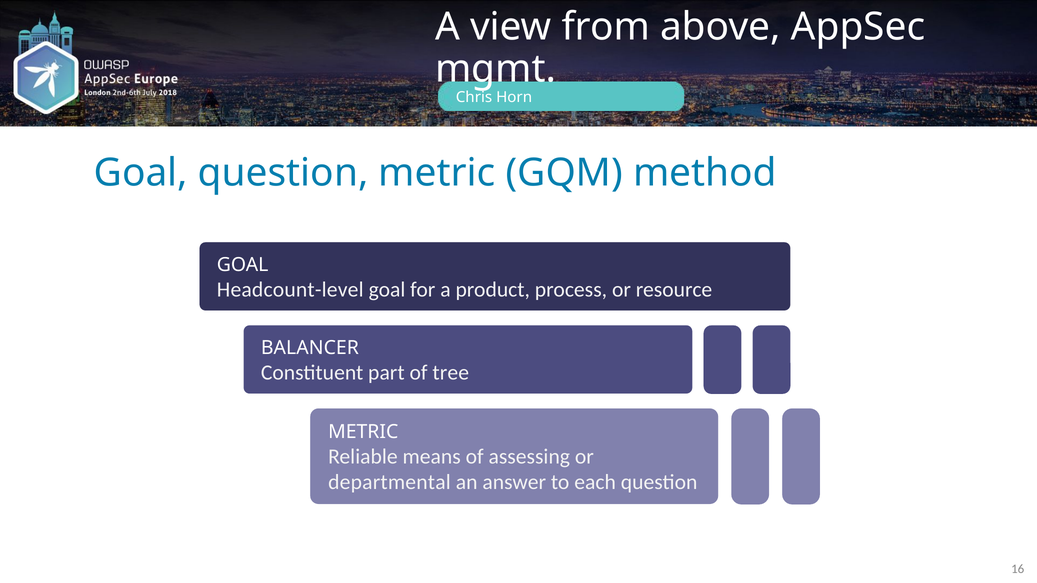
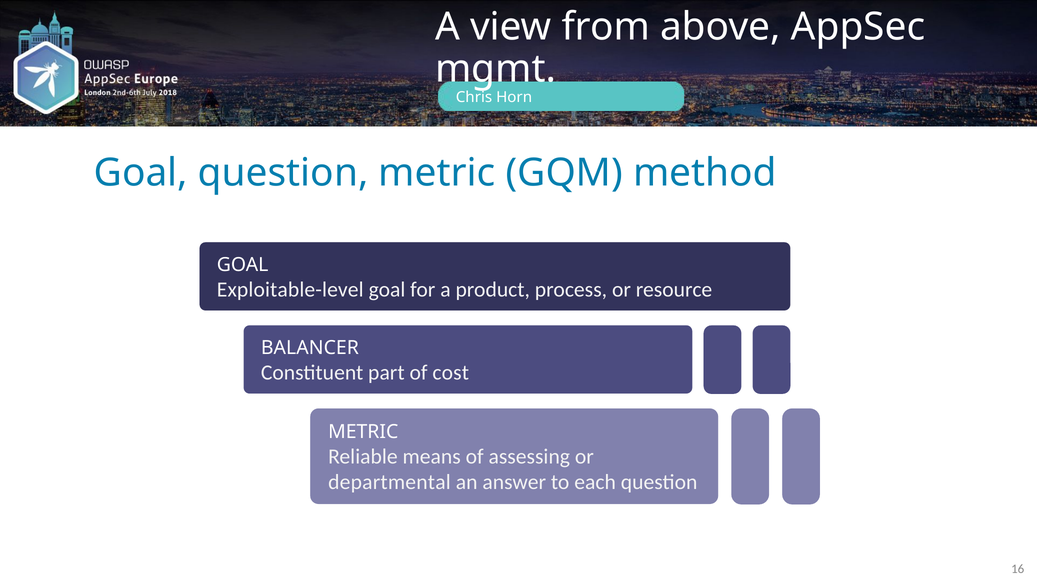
Headcount-level: Headcount-level -> Exploitable-level
tree: tree -> cost
